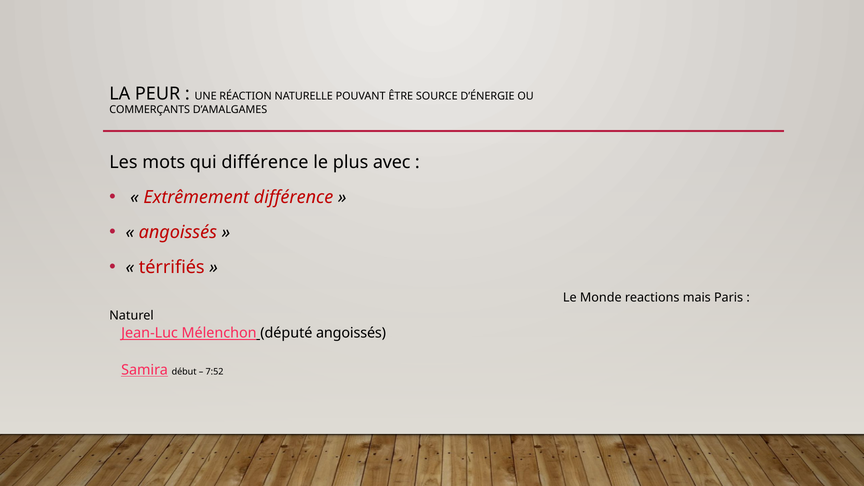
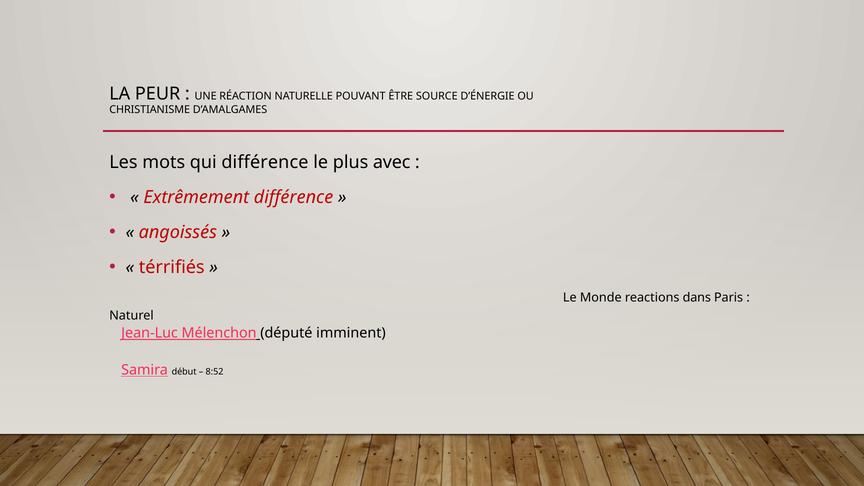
COMMERÇANTS: COMMERÇANTS -> CHRISTIANISME
mais: mais -> dans
député angoissés: angoissés -> imminent
7:52: 7:52 -> 8:52
